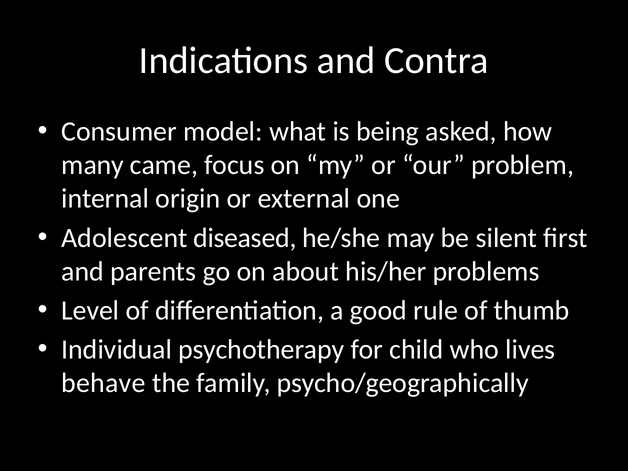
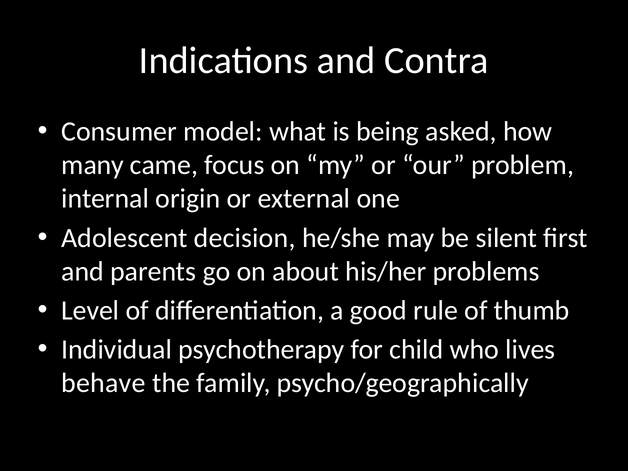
diseased: diseased -> decision
